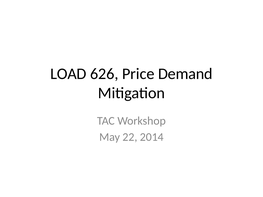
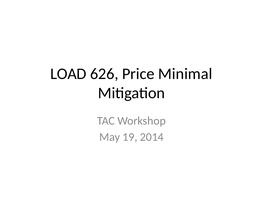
Demand: Demand -> Minimal
22: 22 -> 19
